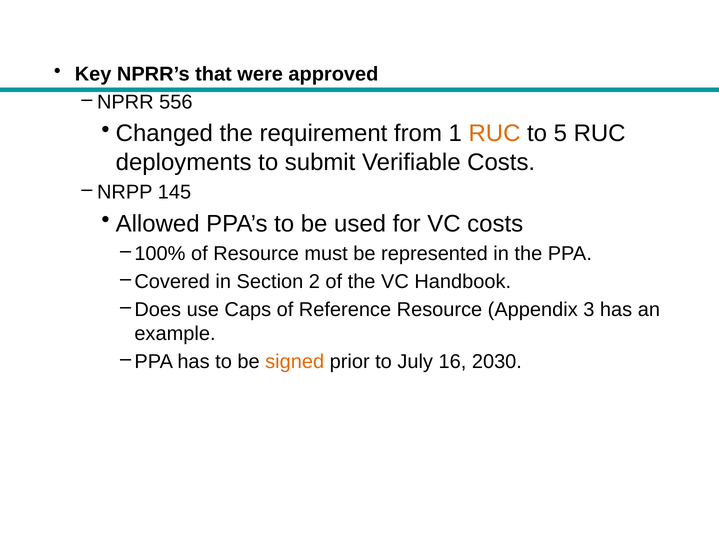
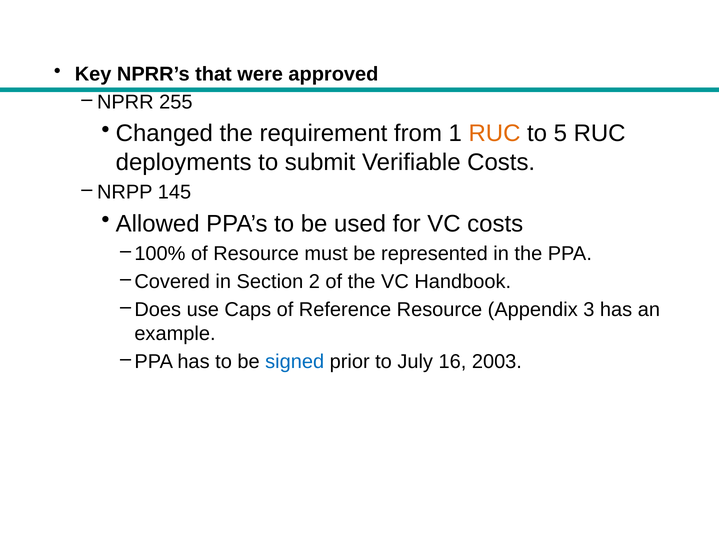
556: 556 -> 255
signed colour: orange -> blue
2030: 2030 -> 2003
